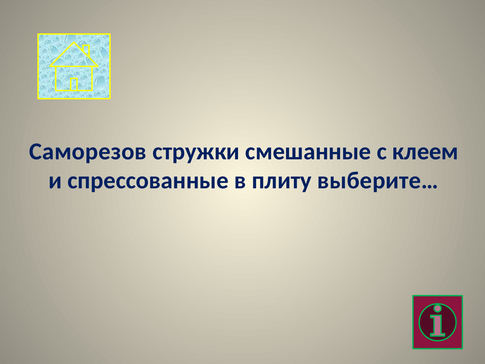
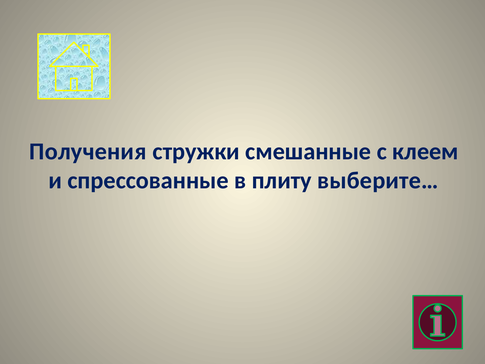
Саморезов: Саморезов -> Получения
